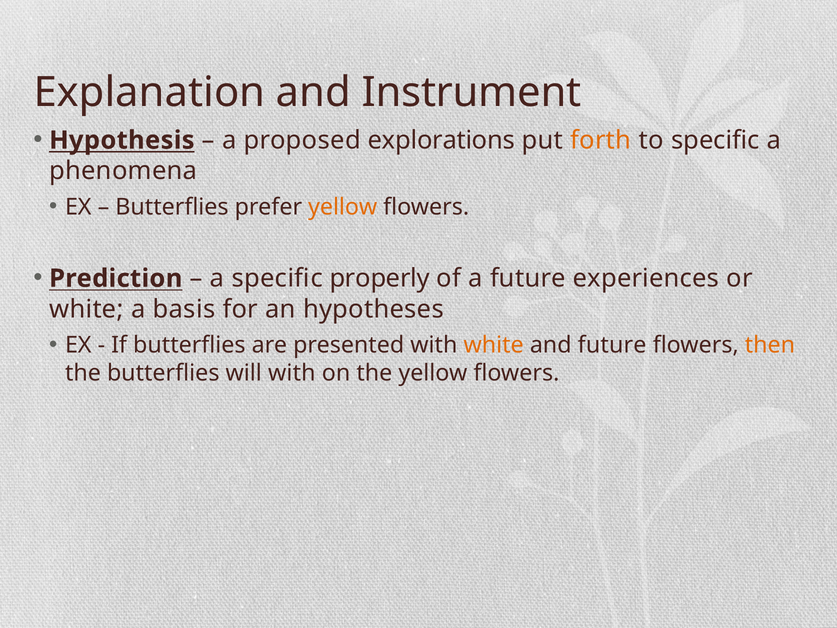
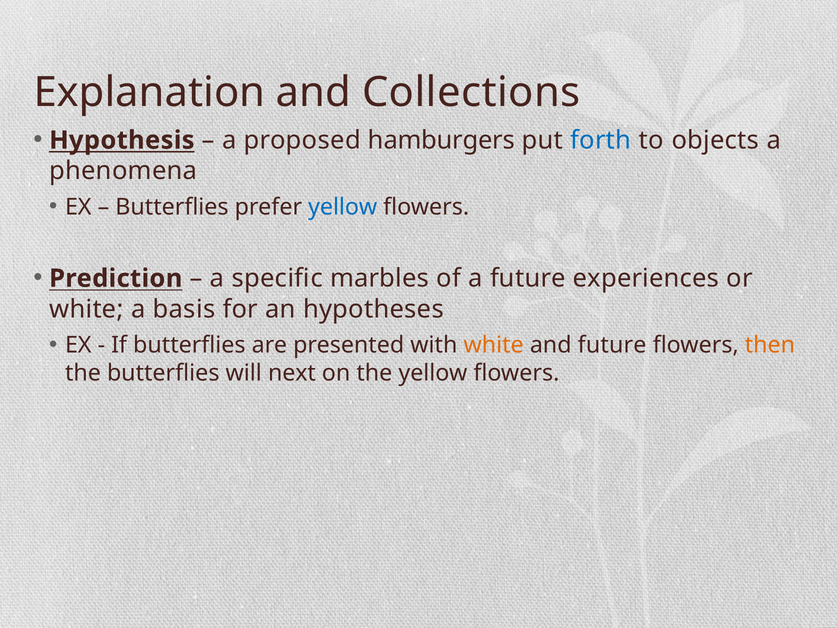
Instrument: Instrument -> Collections
explorations: explorations -> hamburgers
forth colour: orange -> blue
to specific: specific -> objects
yellow at (343, 207) colour: orange -> blue
properly: properly -> marbles
will with: with -> next
